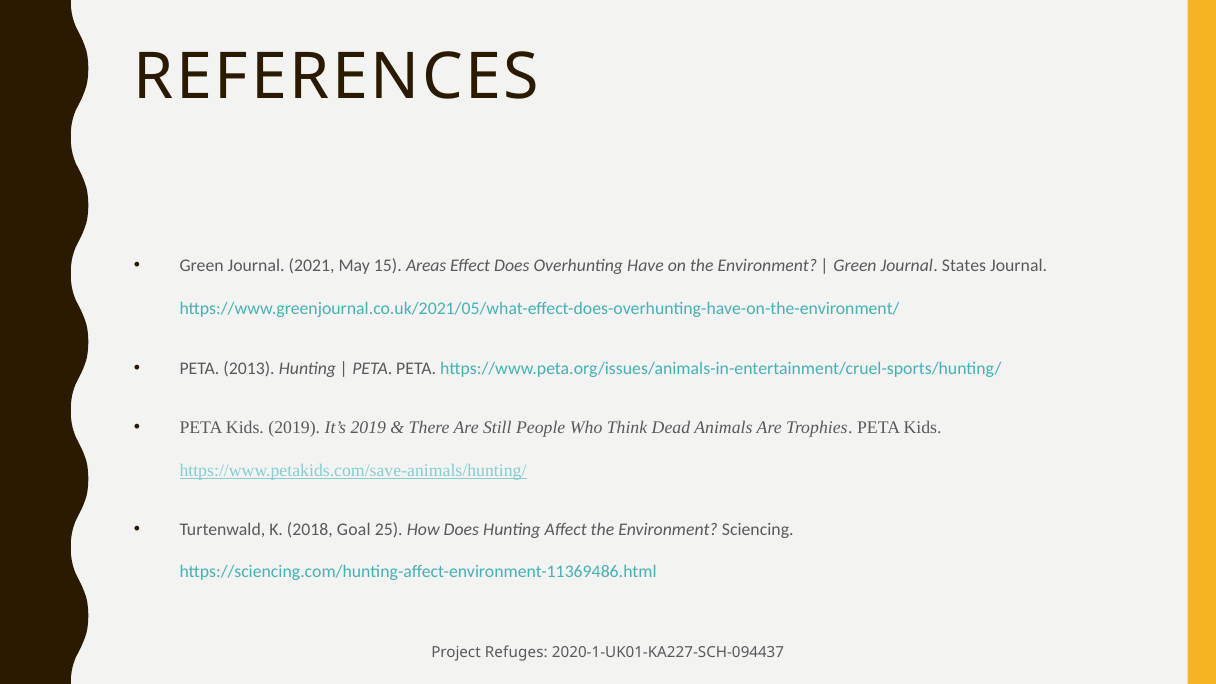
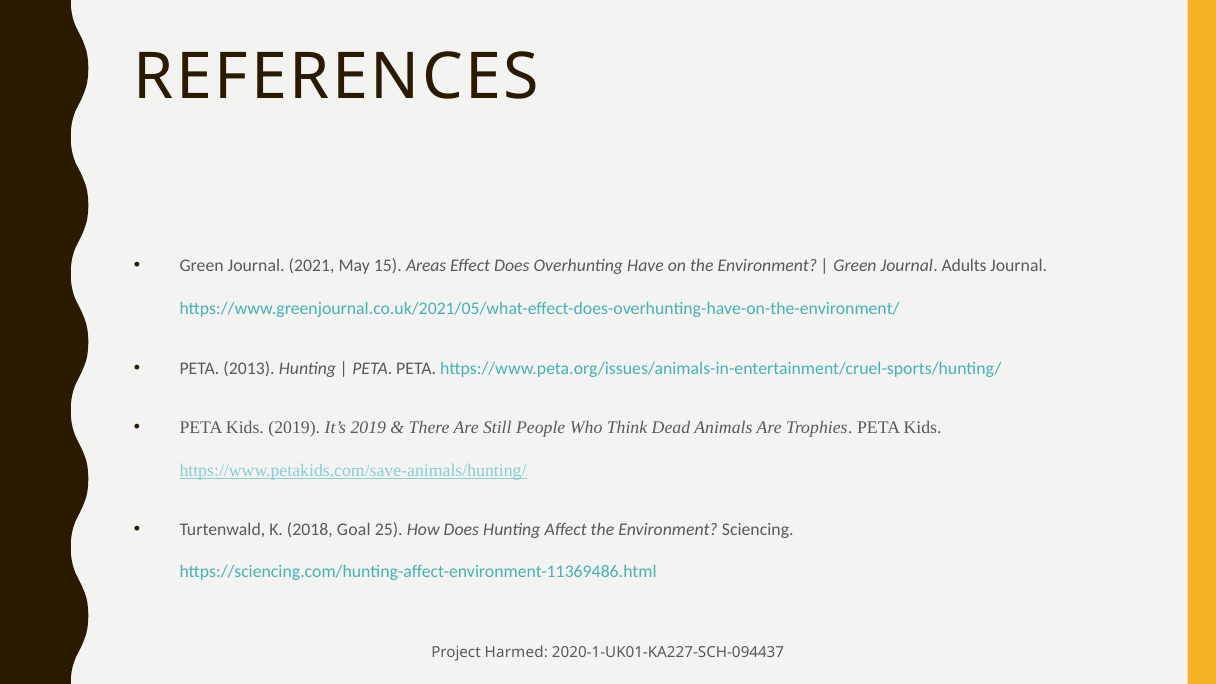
States: States -> Adults
Refuges: Refuges -> Harmed
